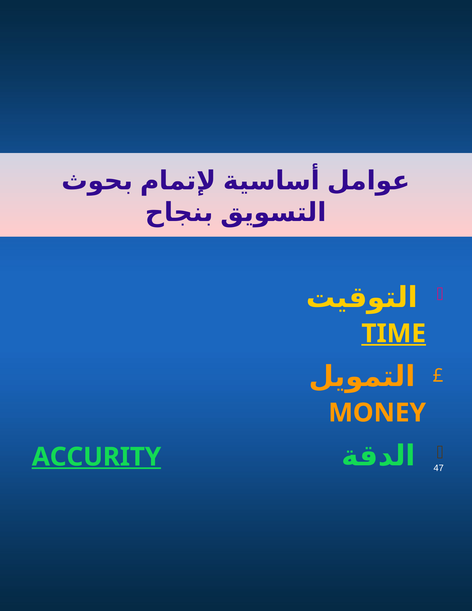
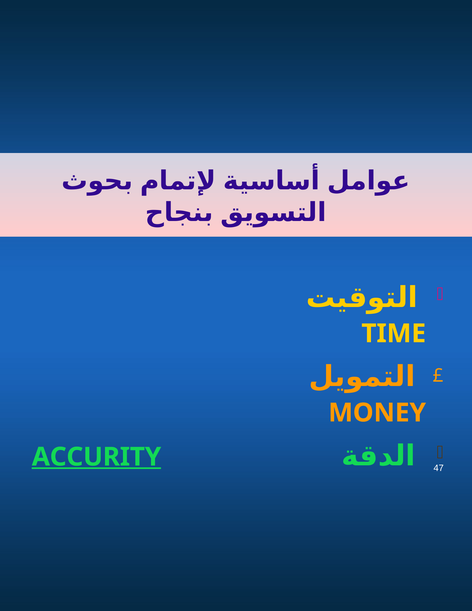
TIME underline: present -> none
